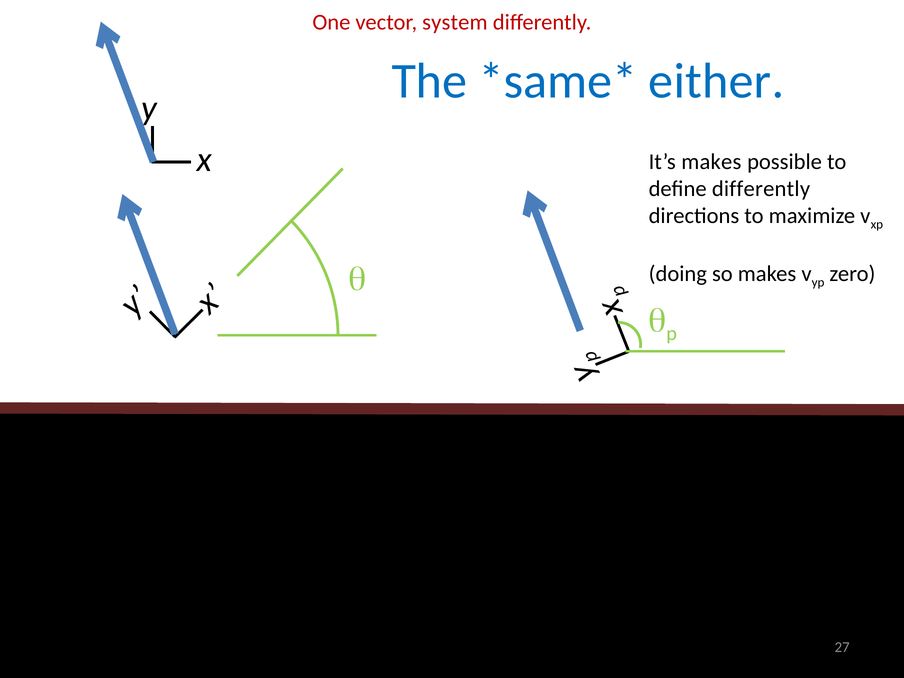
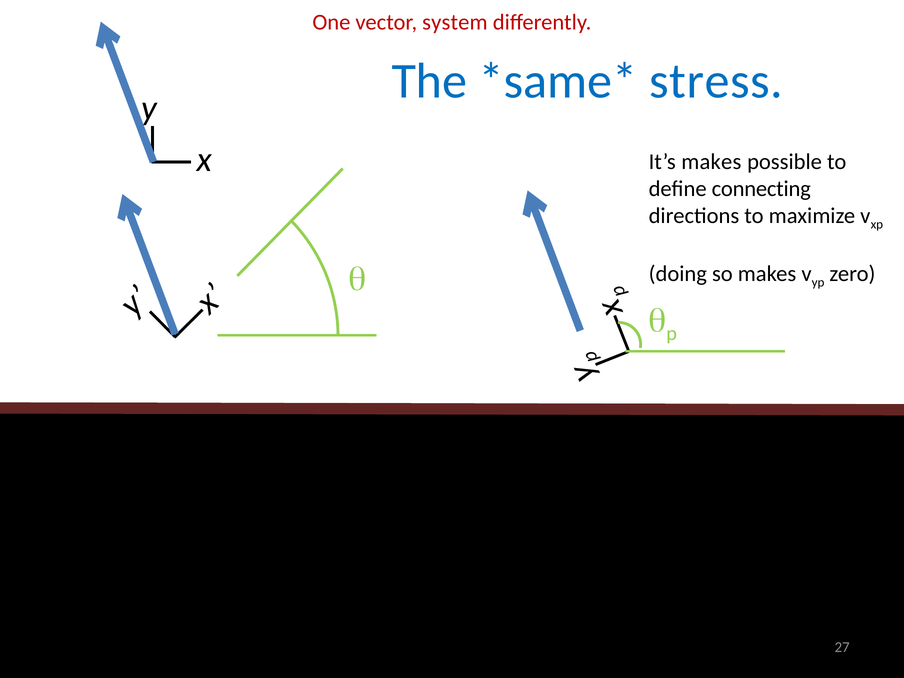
either: either -> stress
define differently: differently -> connecting
